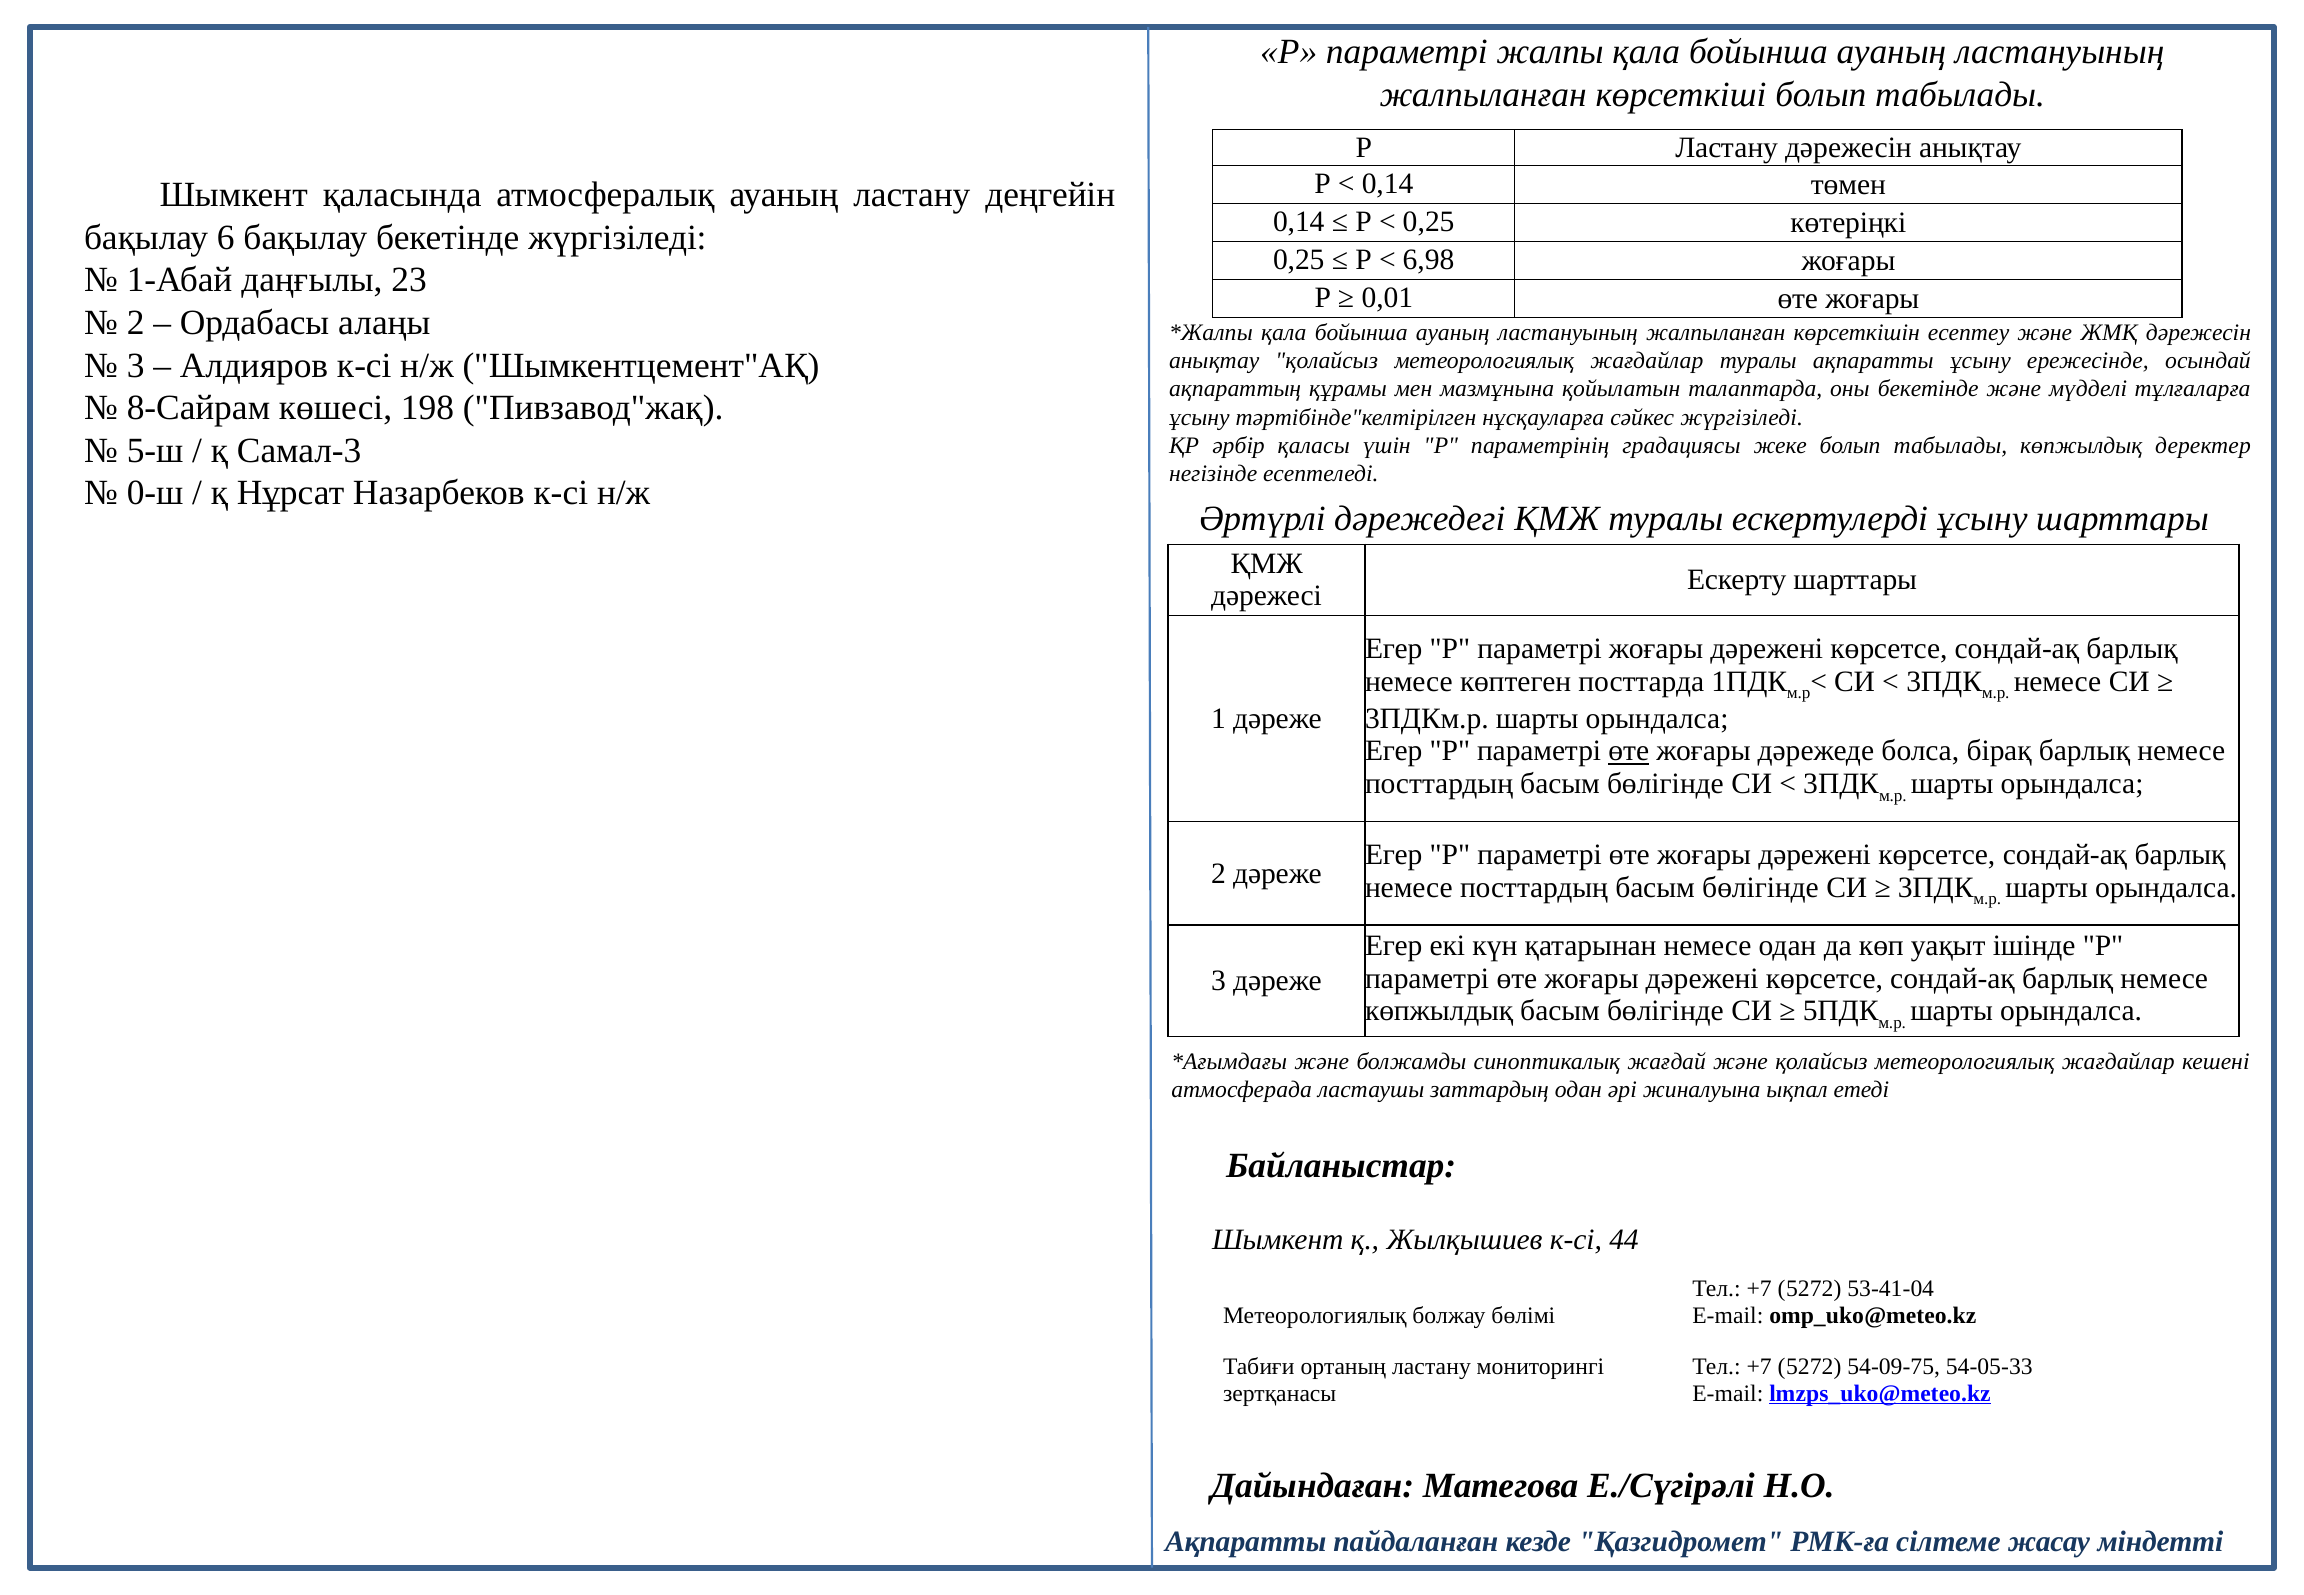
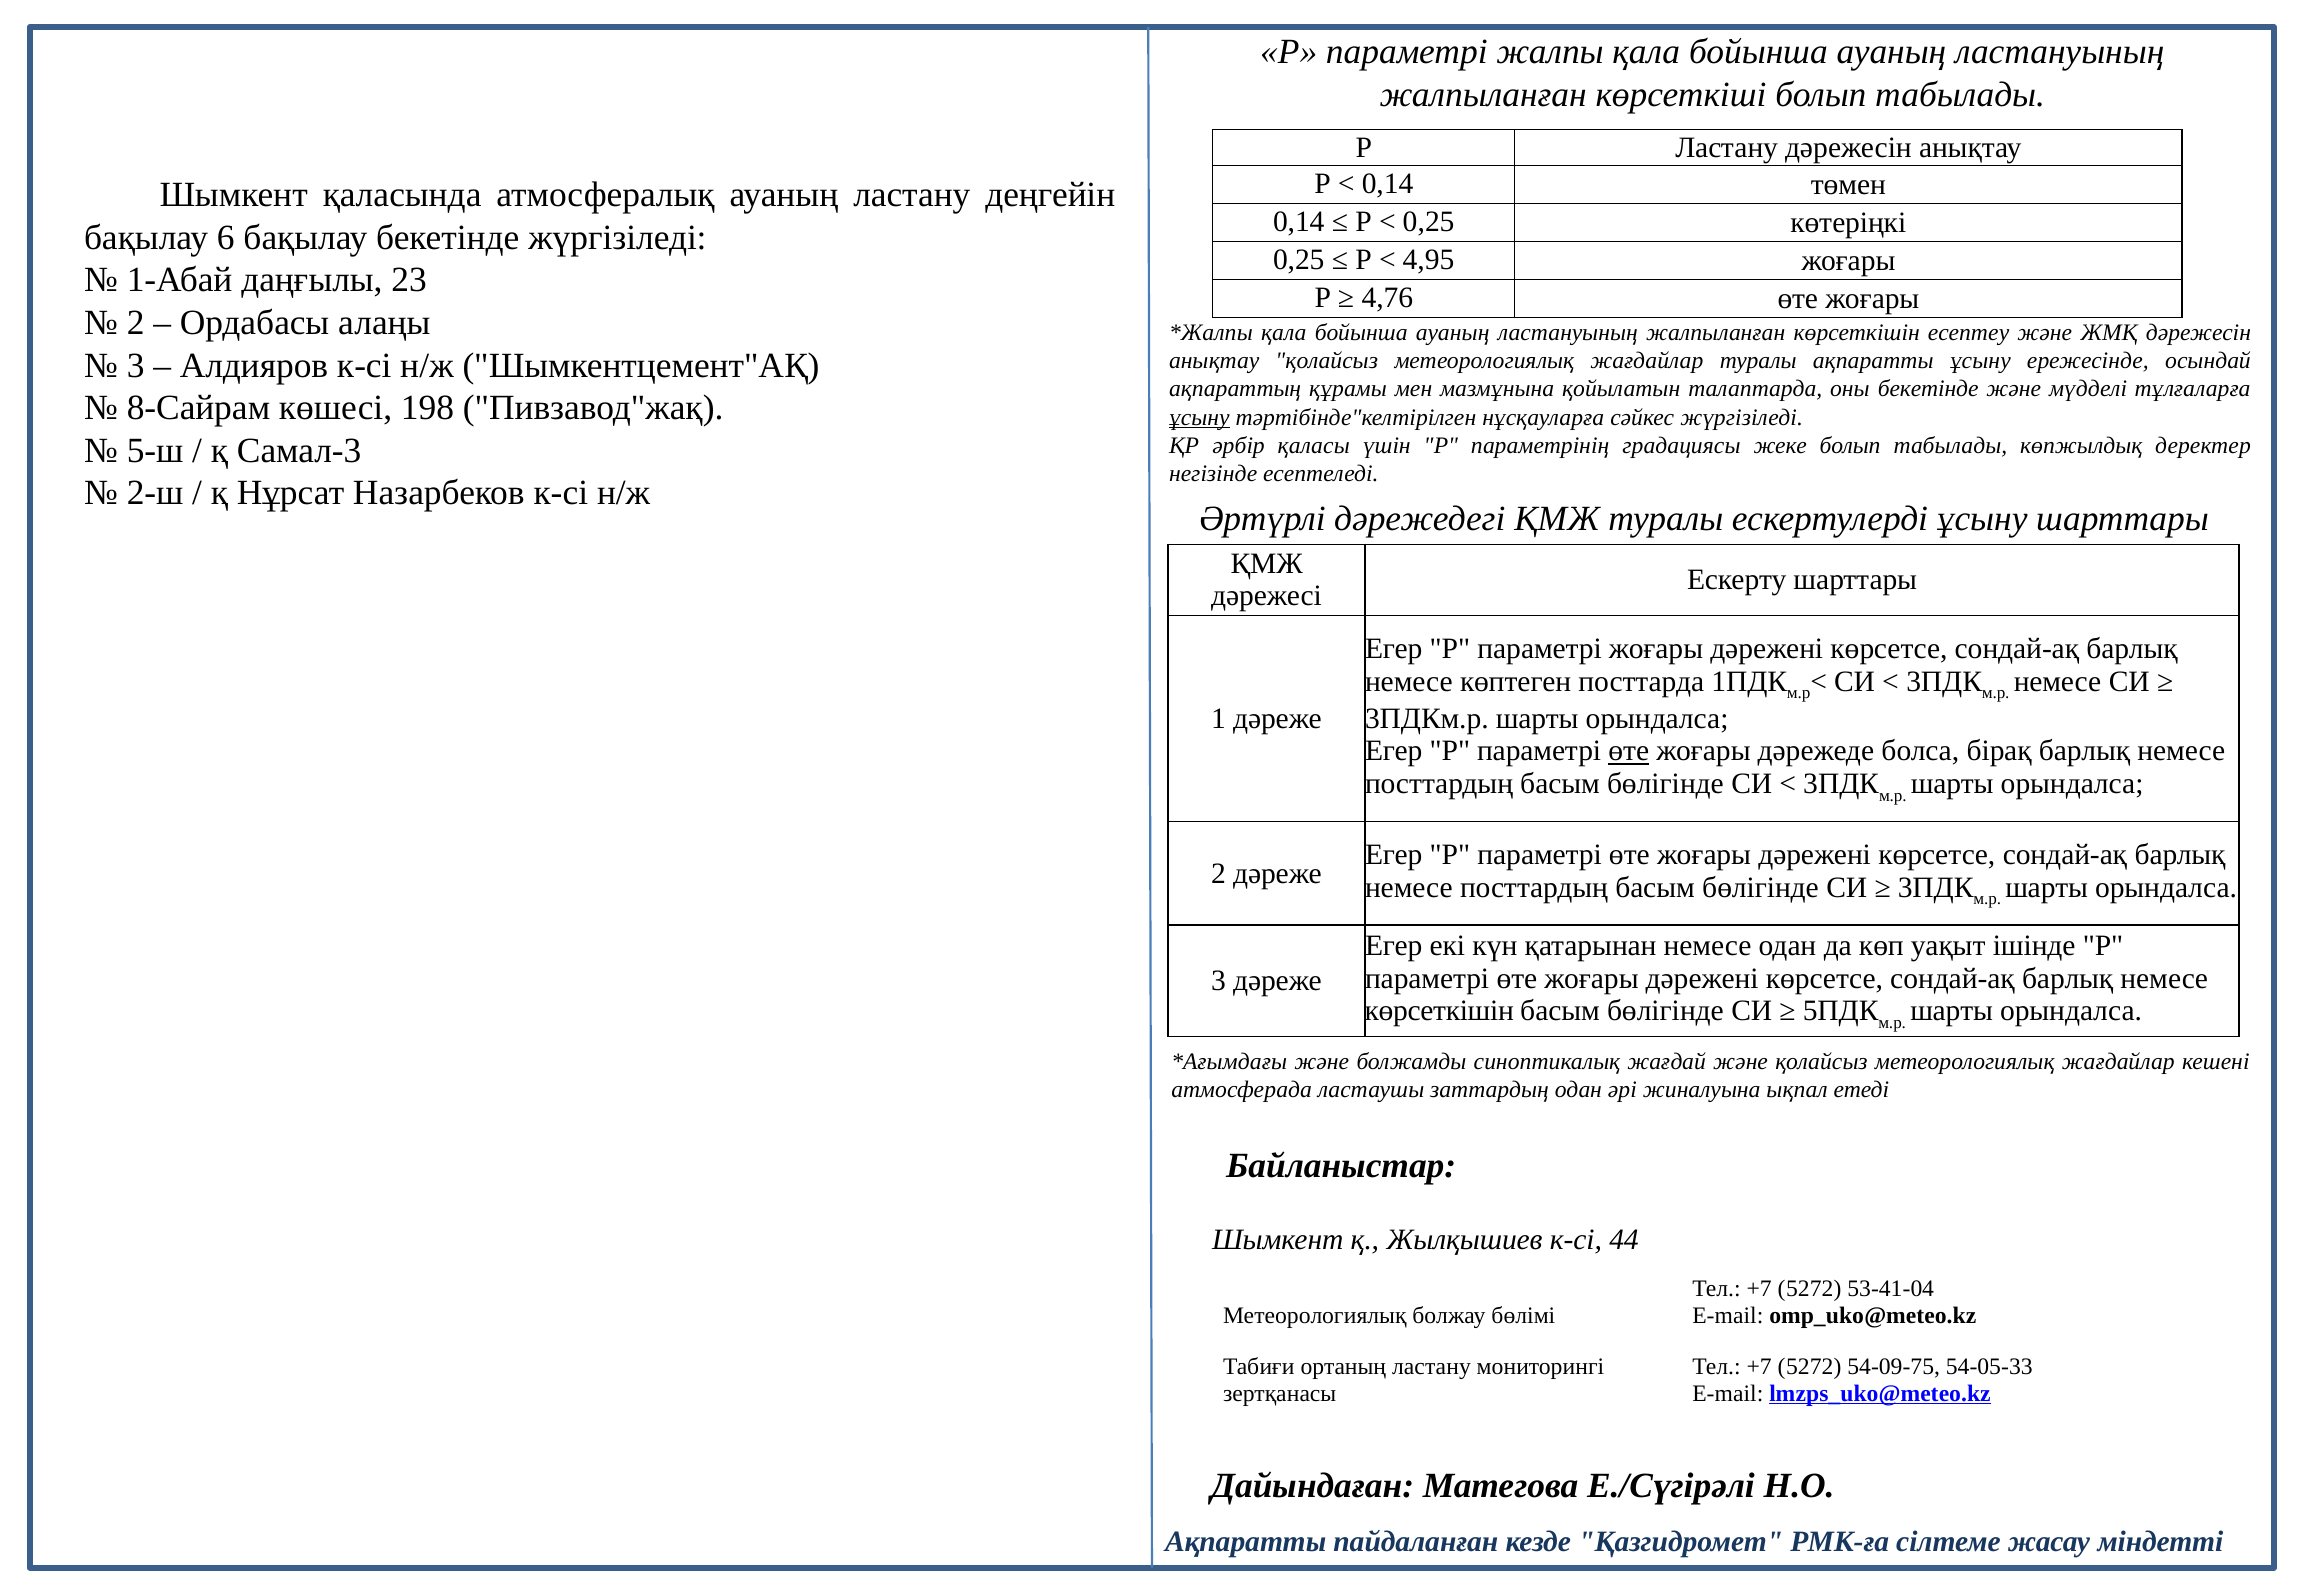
6,98: 6,98 -> 4,95
0,01: 0,01 -> 4,76
ұсыну at (1199, 417) underline: none -> present
0-ш: 0-ш -> 2-ш
көпжылдық at (1439, 1011): көпжылдық -> көрсеткішін
